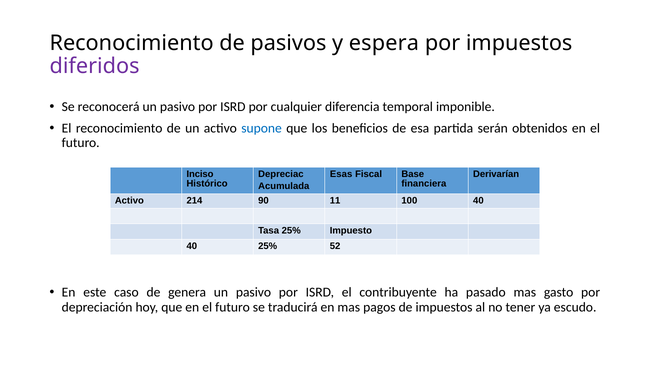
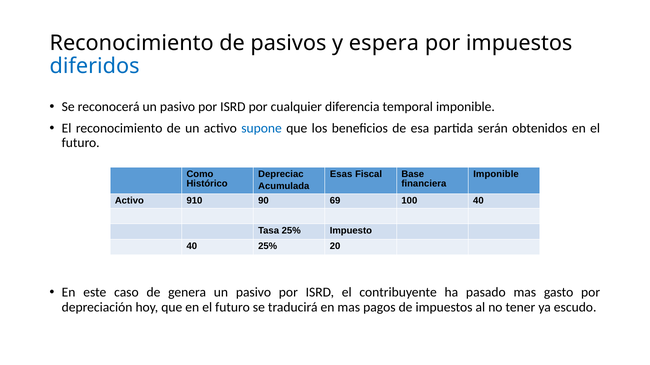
diferidos colour: purple -> blue
Inciso: Inciso -> Como
Derivarían at (496, 174): Derivarían -> Imponible
214: 214 -> 910
11: 11 -> 69
52: 52 -> 20
